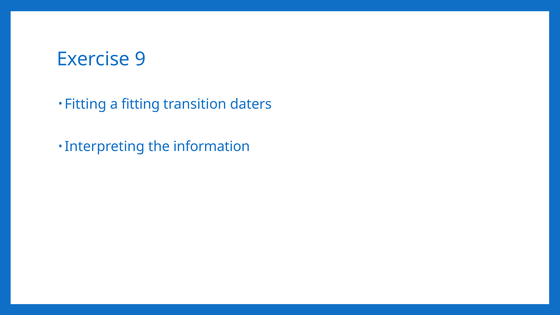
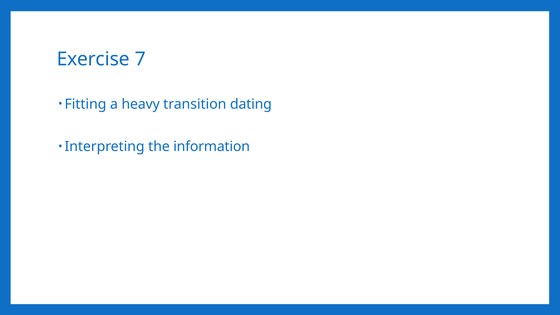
9: 9 -> 7
a fitting: fitting -> heavy
daters: daters -> dating
